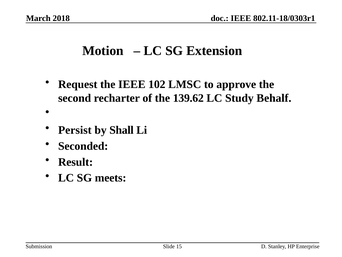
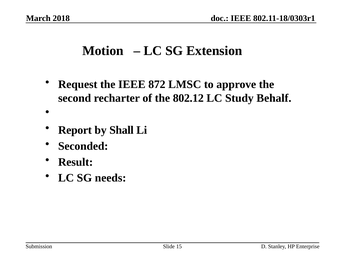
102: 102 -> 872
139.62: 139.62 -> 802.12
Persist: Persist -> Report
meets: meets -> needs
